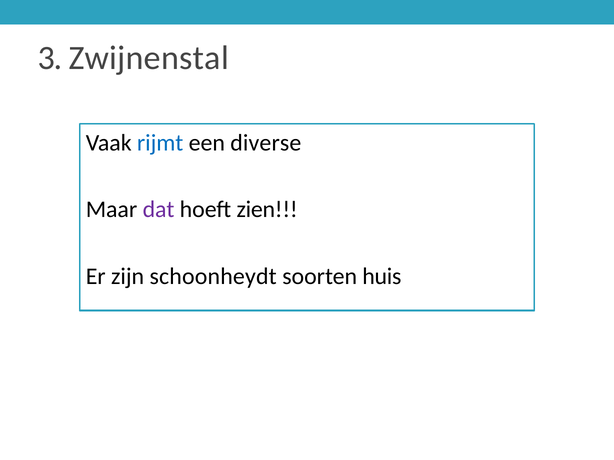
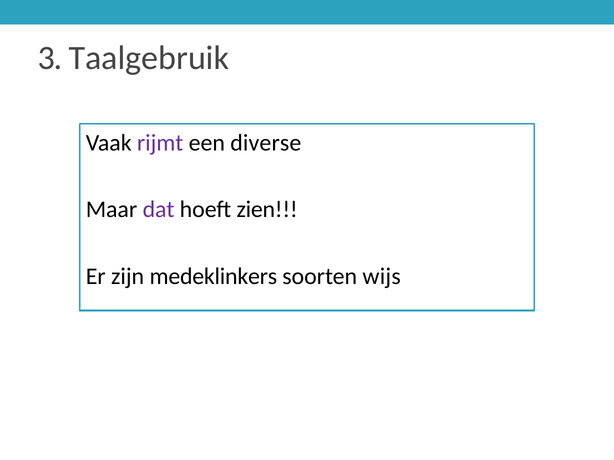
Zwijnenstal: Zwijnenstal -> Taalgebruik
rijmt colour: blue -> purple
schoonheydt: schoonheydt -> medeklinkers
huis: huis -> wijs
